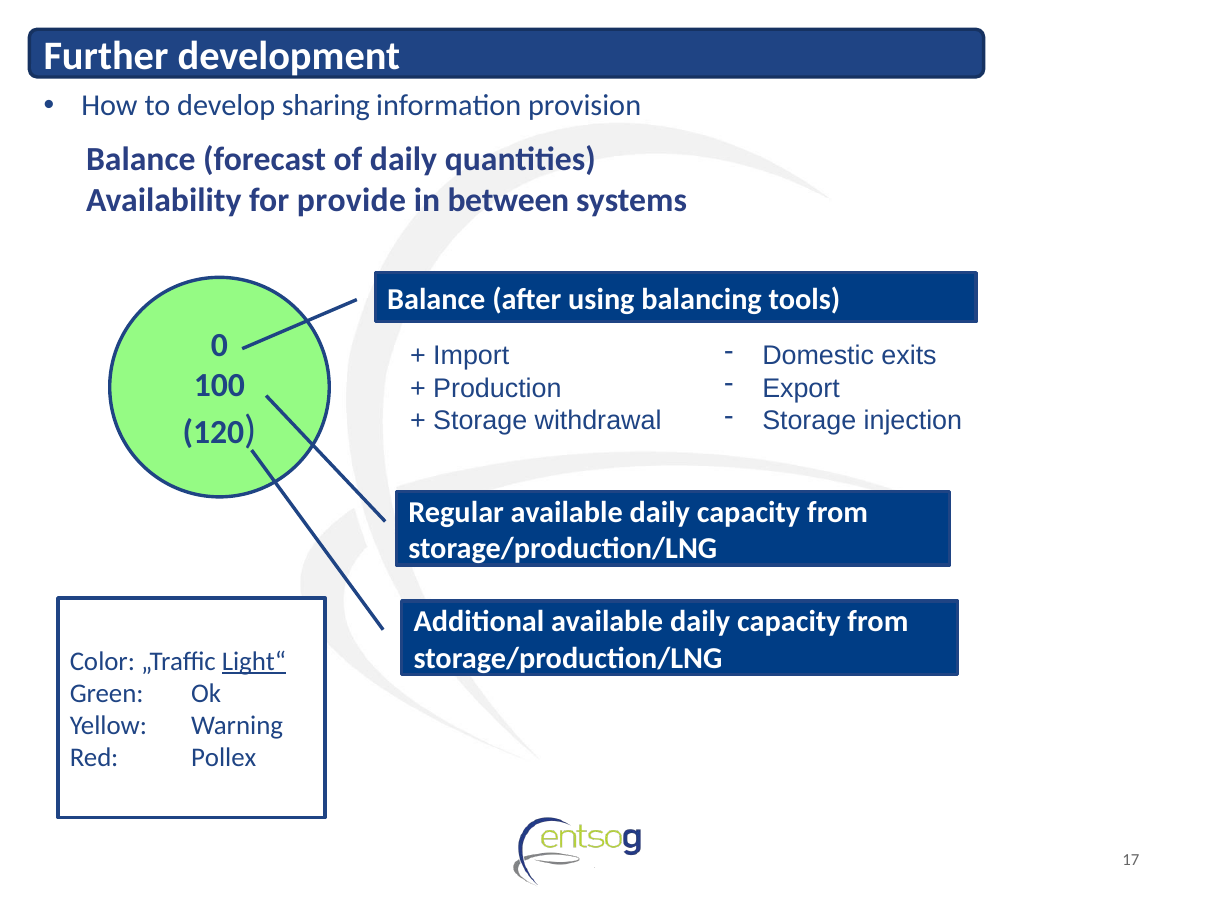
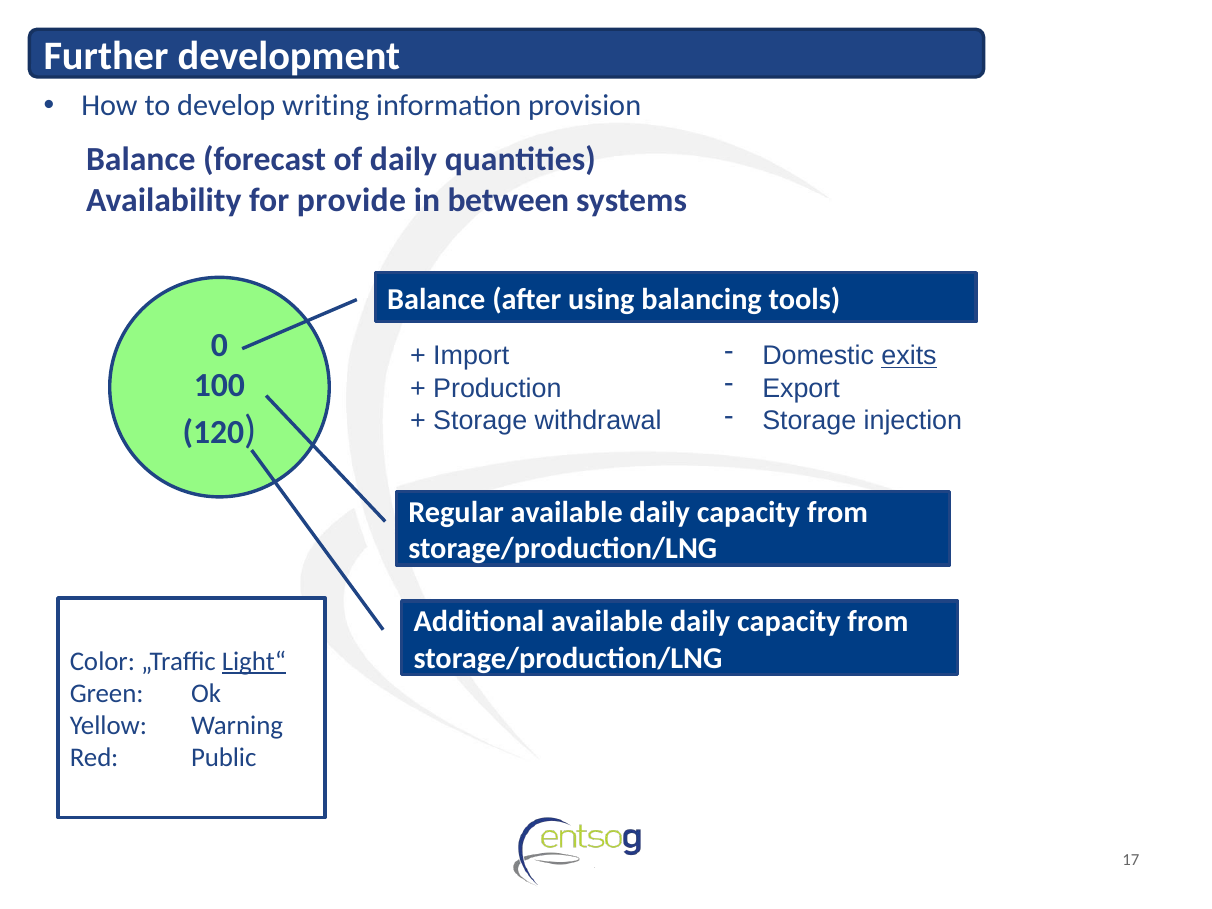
sharing: sharing -> writing
exits underline: none -> present
Pollex: Pollex -> Public
